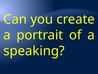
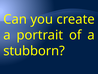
speaking: speaking -> stubborn
